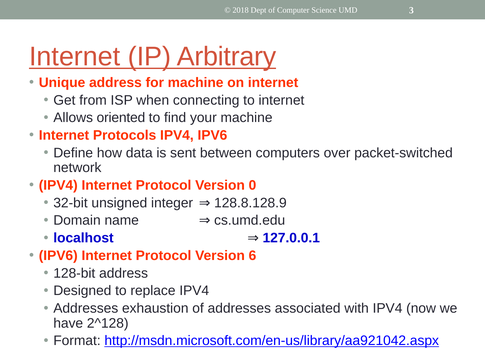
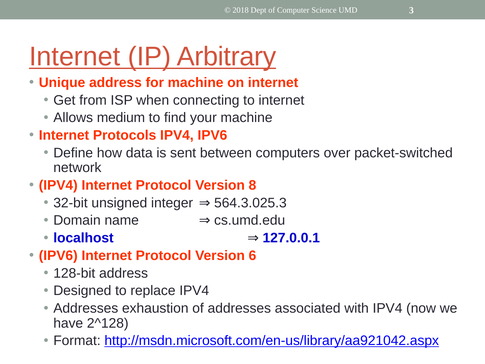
oriented: oriented -> medium
0: 0 -> 8
128.8.128.9: 128.8.128.9 -> 564.3.025.3
